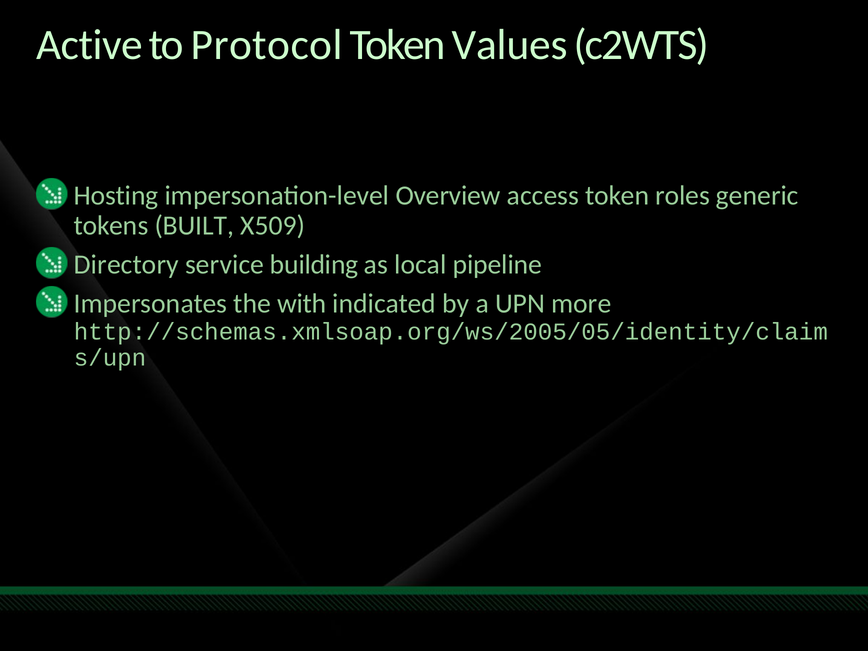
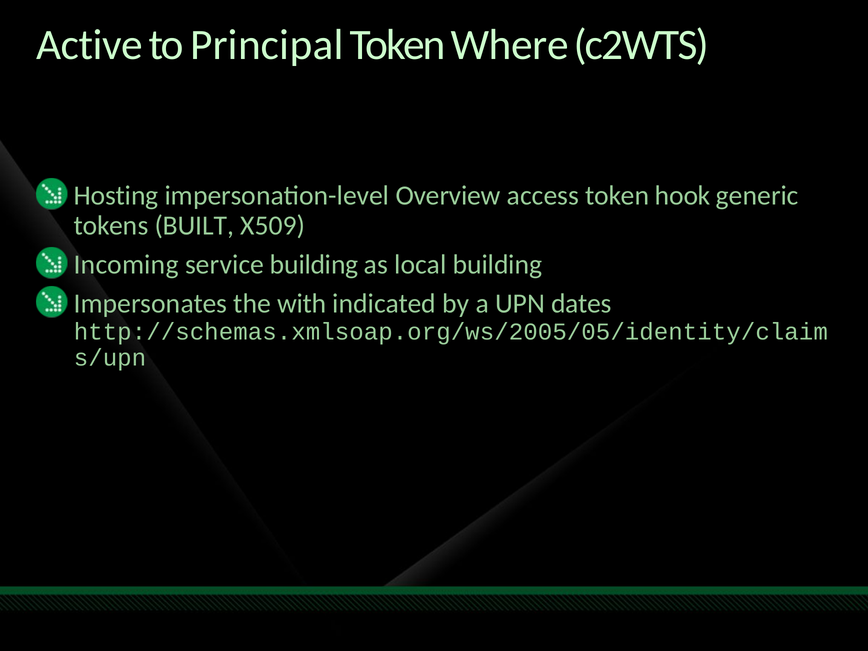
Protocol: Protocol -> Principal
Values: Values -> Where
roles: roles -> hook
Directory: Directory -> Incoming
local pipeline: pipeline -> building
more: more -> dates
